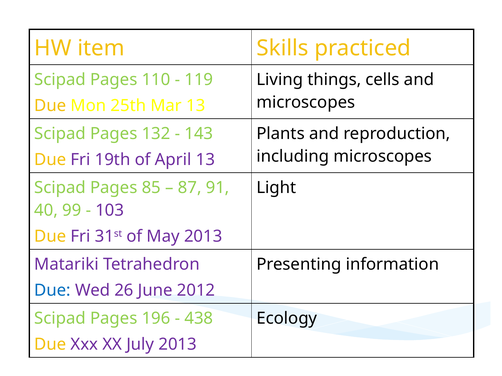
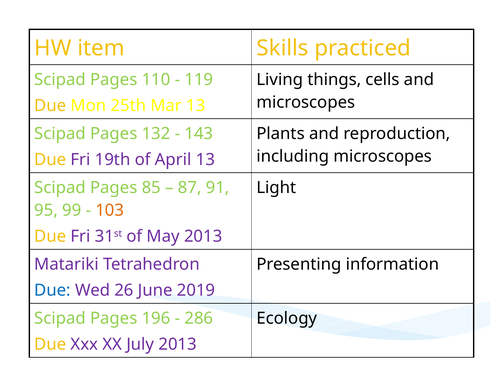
40: 40 -> 95
103 colour: purple -> orange
2012: 2012 -> 2019
438: 438 -> 286
